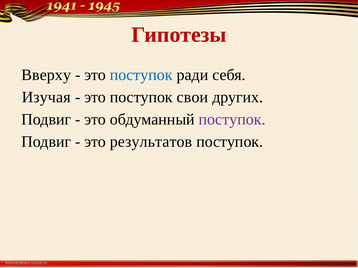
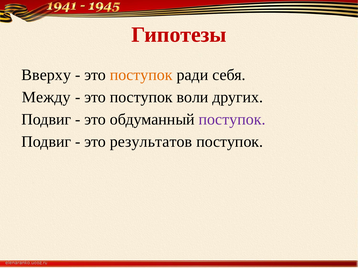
поступок at (141, 75) colour: blue -> orange
Изучая: Изучая -> Между
свои: свои -> воли
